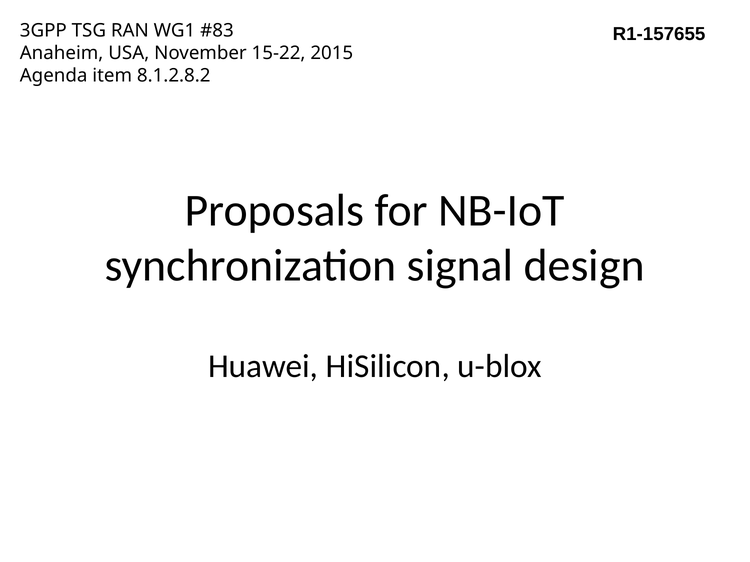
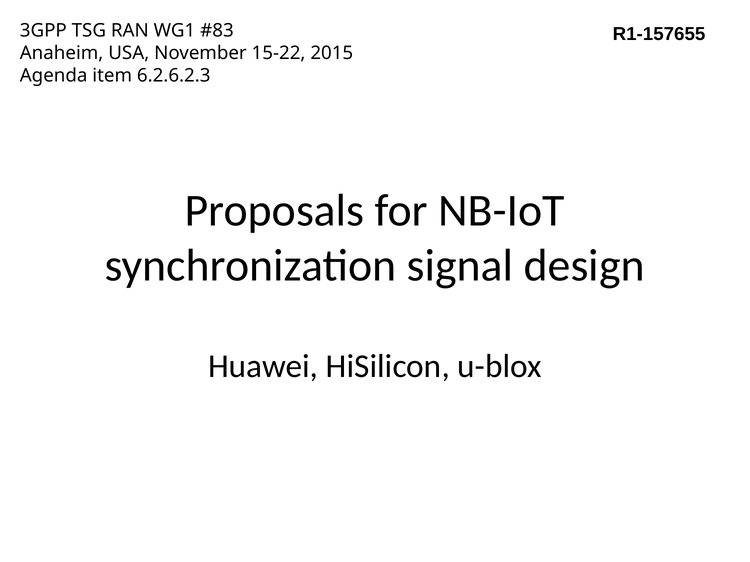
8.1.2.8.2: 8.1.2.8.2 -> 6.2.6.2.3
